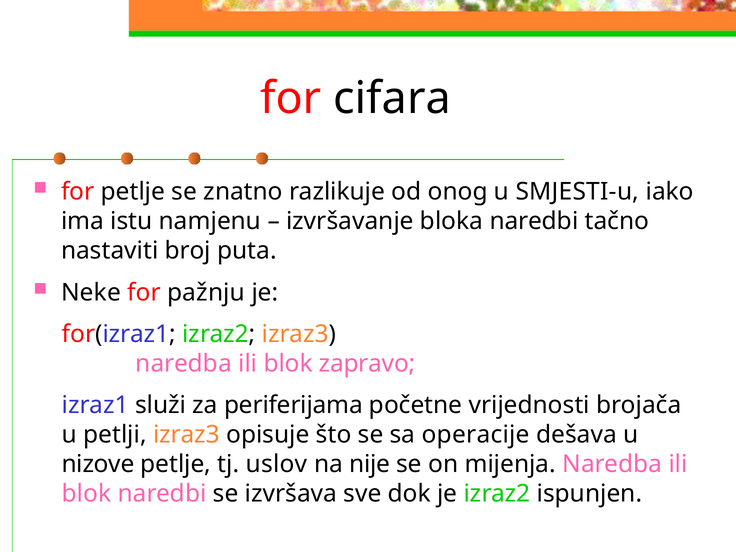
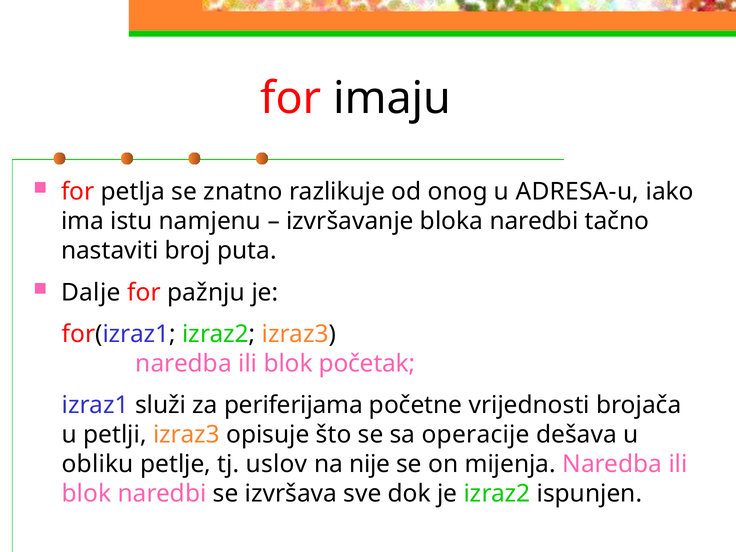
cifara: cifara -> imaju
for petlje: petlje -> petlja
SMJESTI-u: SMJESTI-u -> ADRESA-u
Neke: Neke -> Dalje
zapravo: zapravo -> početak
nizove: nizove -> obliku
